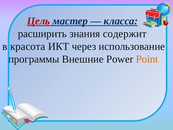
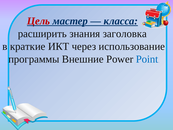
содержит: содержит -> заголовка
красота: красота -> краткие
Point colour: orange -> blue
